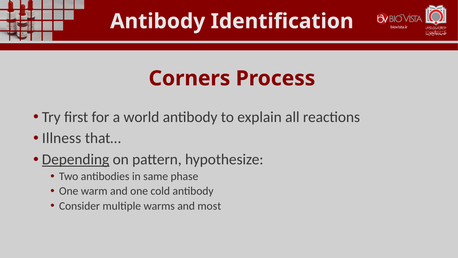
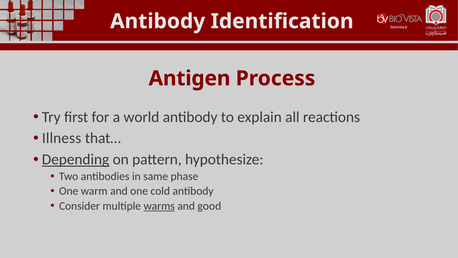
Corners: Corners -> Antigen
warms underline: none -> present
most: most -> good
